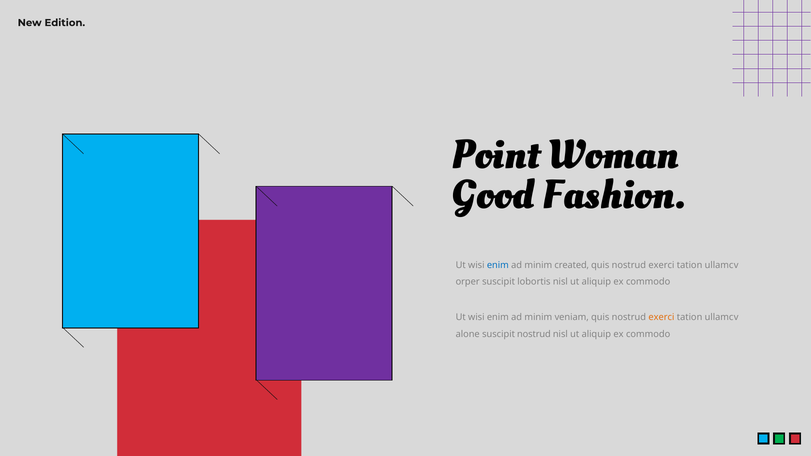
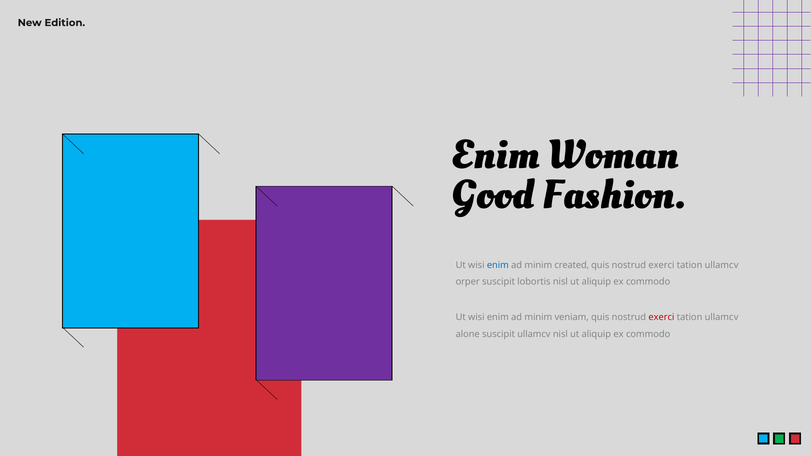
Point at (496, 155): Point -> Enim
exerci at (661, 317) colour: orange -> red
suscipit nostrud: nostrud -> ullamcv
